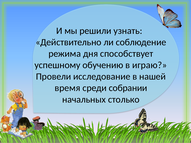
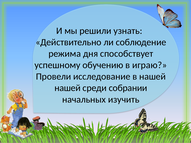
время at (67, 88): время -> нашей
столько: столько -> изучить
